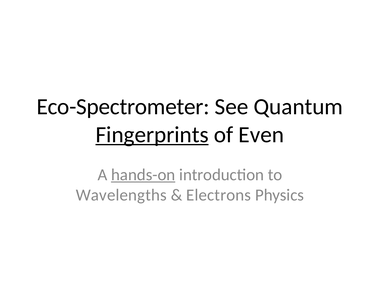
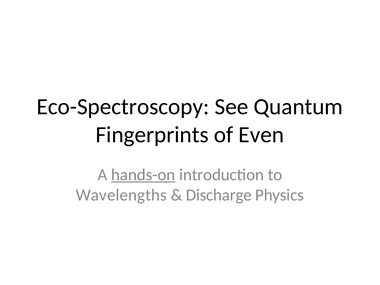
Eco-Spectrometer: Eco-Spectrometer -> Eco-Spectroscopy
Fingerprints underline: present -> none
Electrons: Electrons -> Discharge
